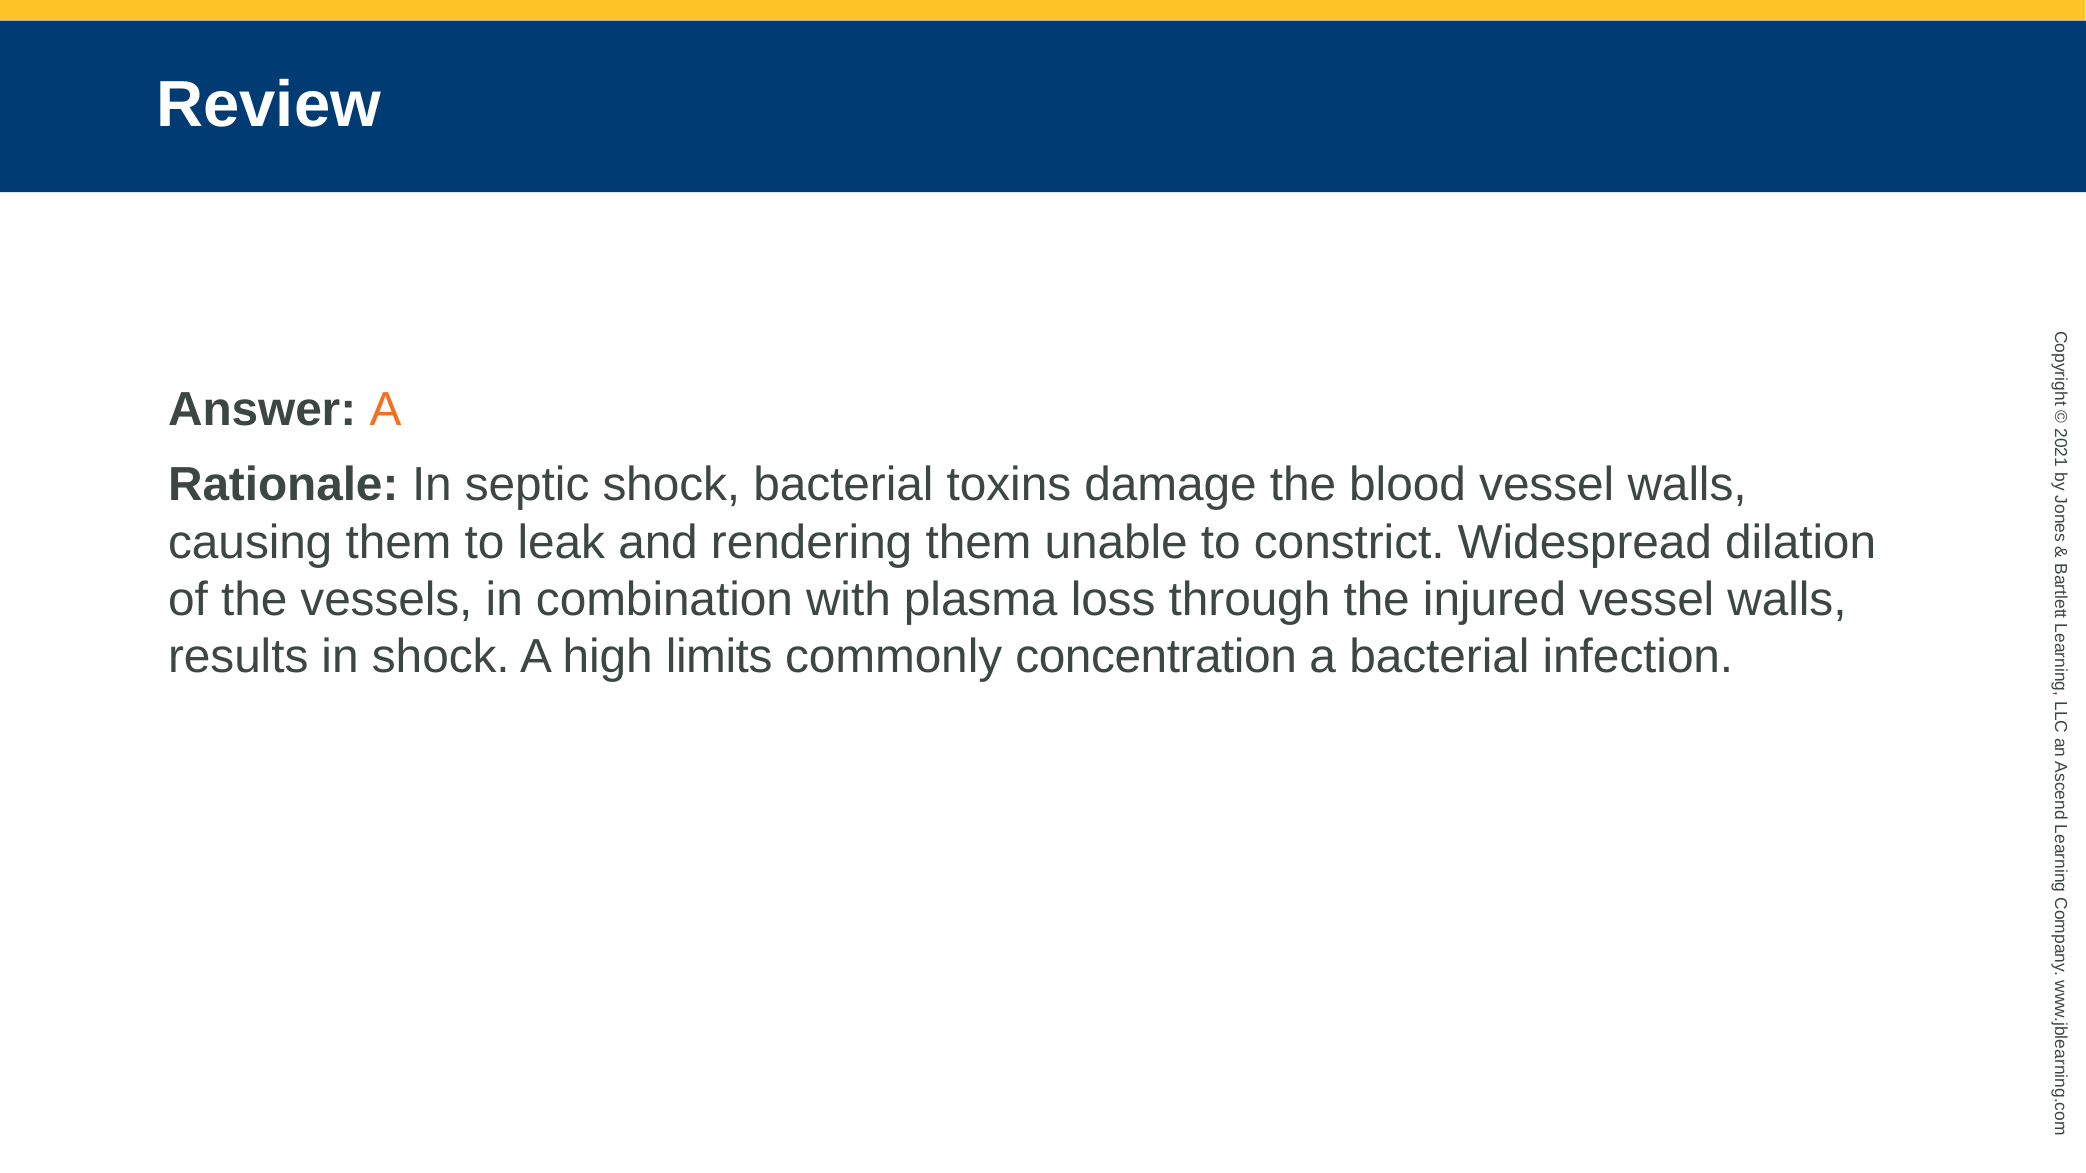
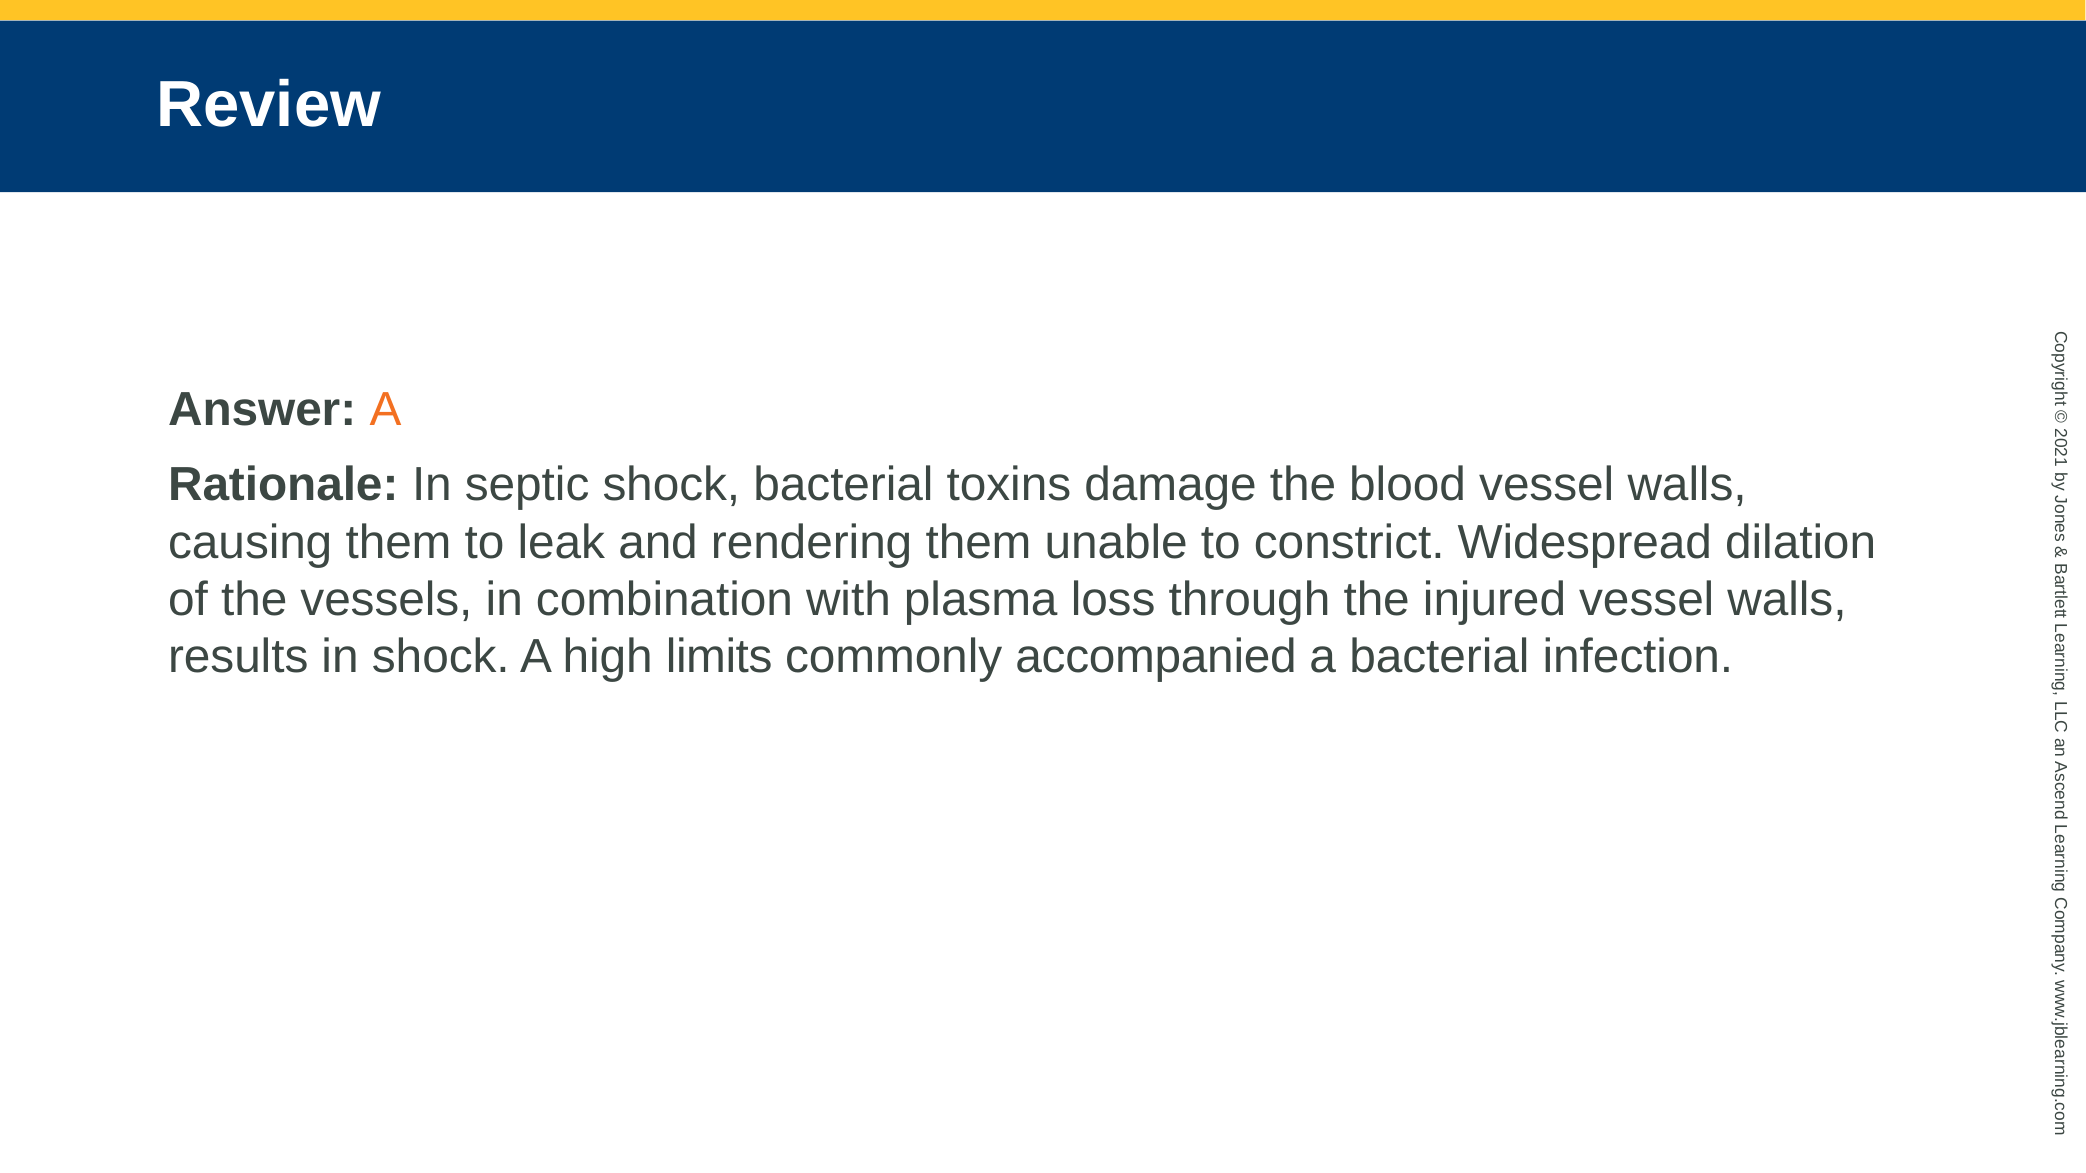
concentration: concentration -> accompanied
